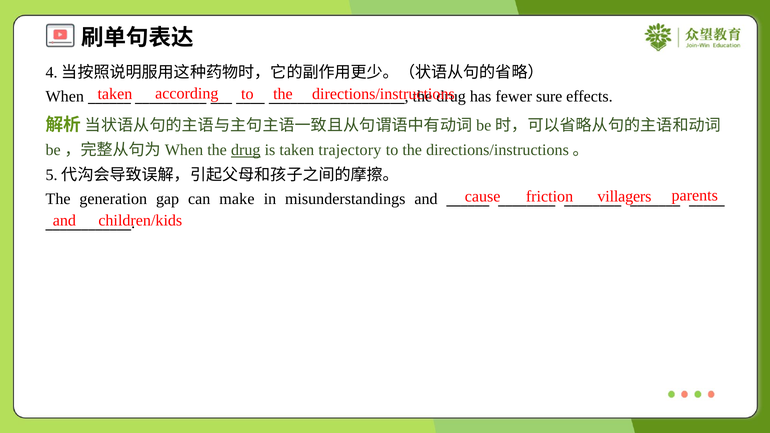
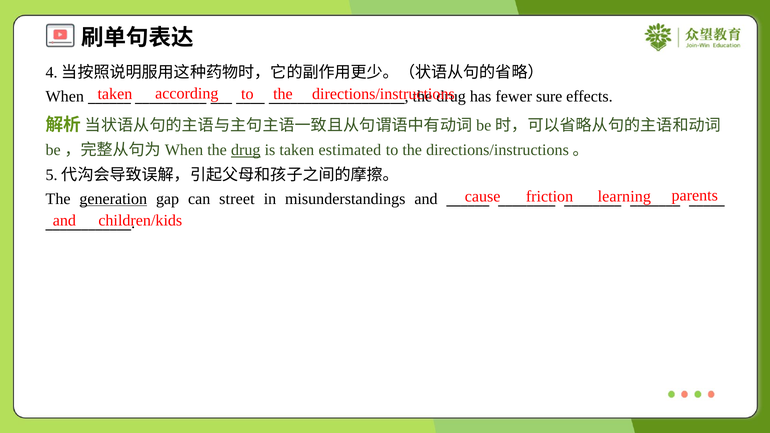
trajectory: trajectory -> estimated
villagers: villagers -> learning
generation underline: none -> present
make: make -> street
